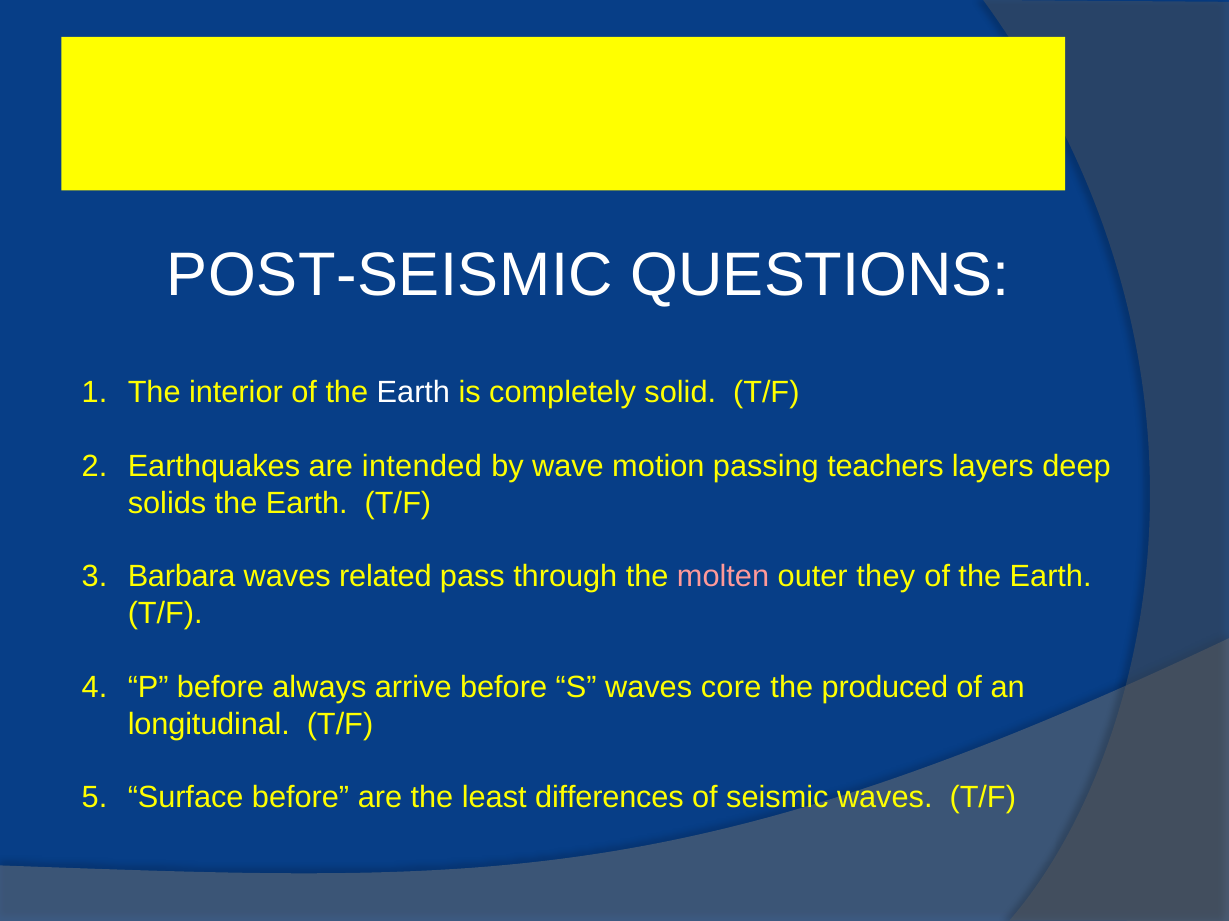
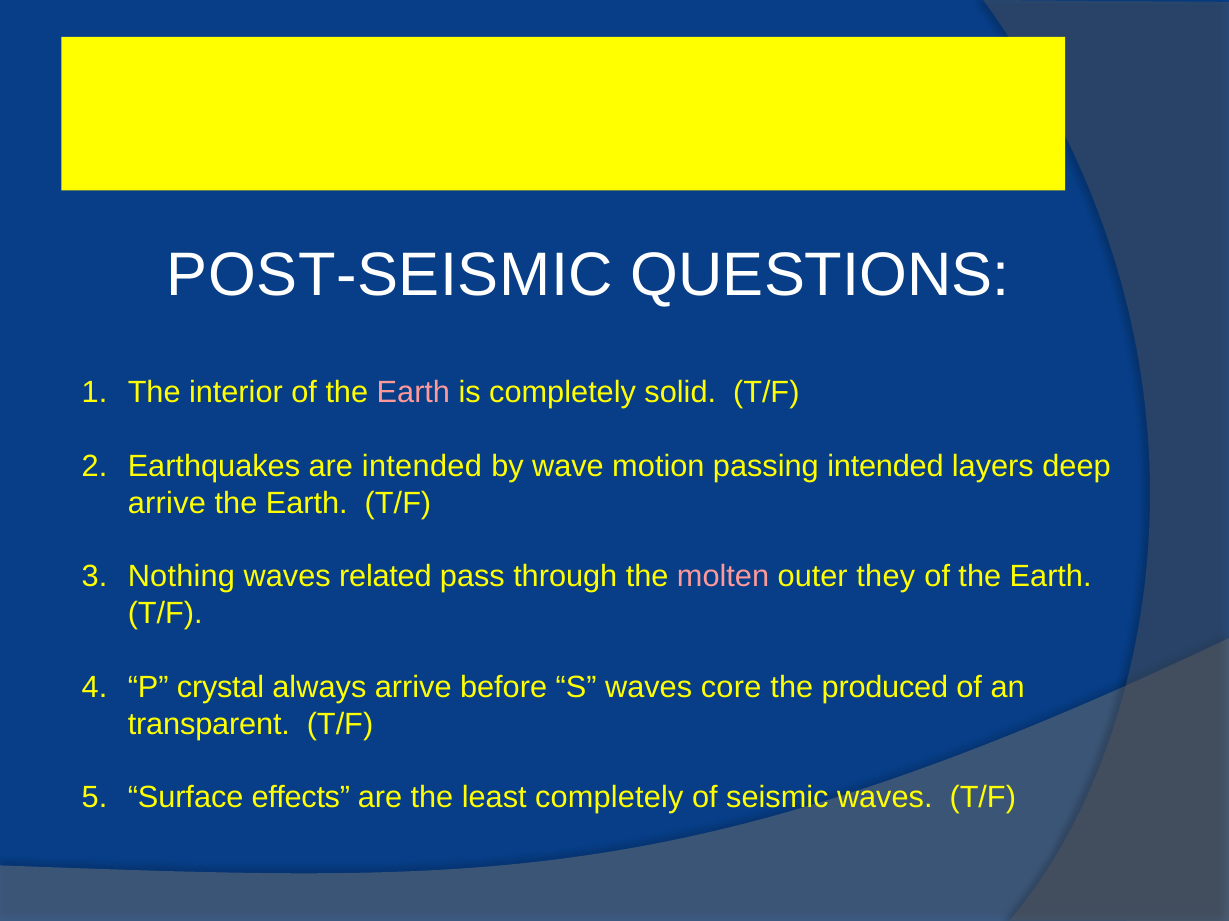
Earth at (413, 393) colour: white -> pink
passing teachers: teachers -> intended
solids at (167, 503): solids -> arrive
Barbara: Barbara -> Nothing
P before: before -> crystal
longitudinal: longitudinal -> transparent
Surface before: before -> effects
least differences: differences -> completely
